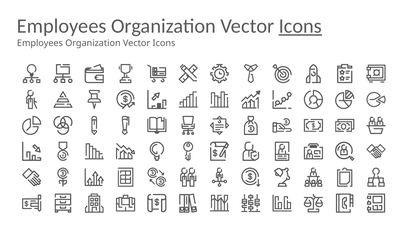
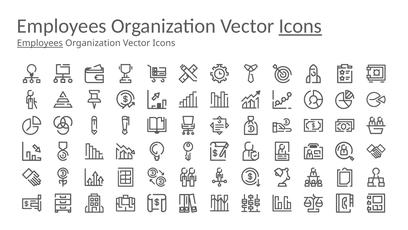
Employees at (40, 43) underline: none -> present
